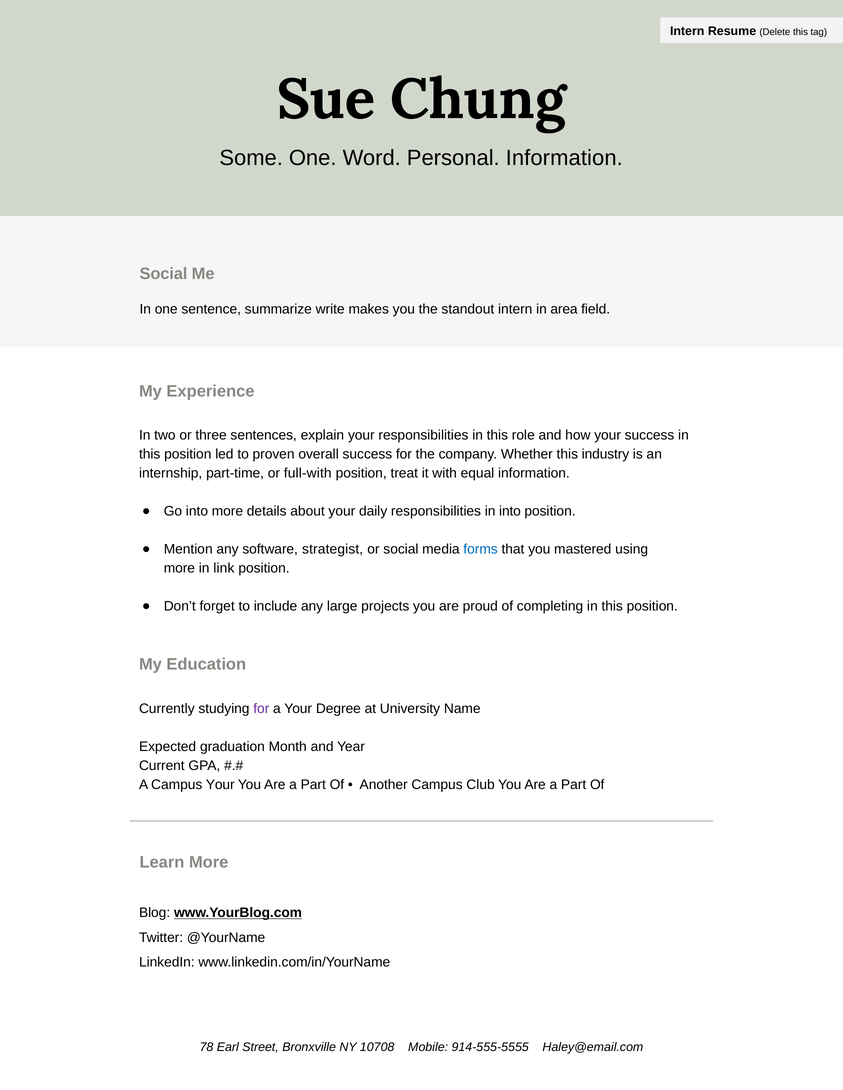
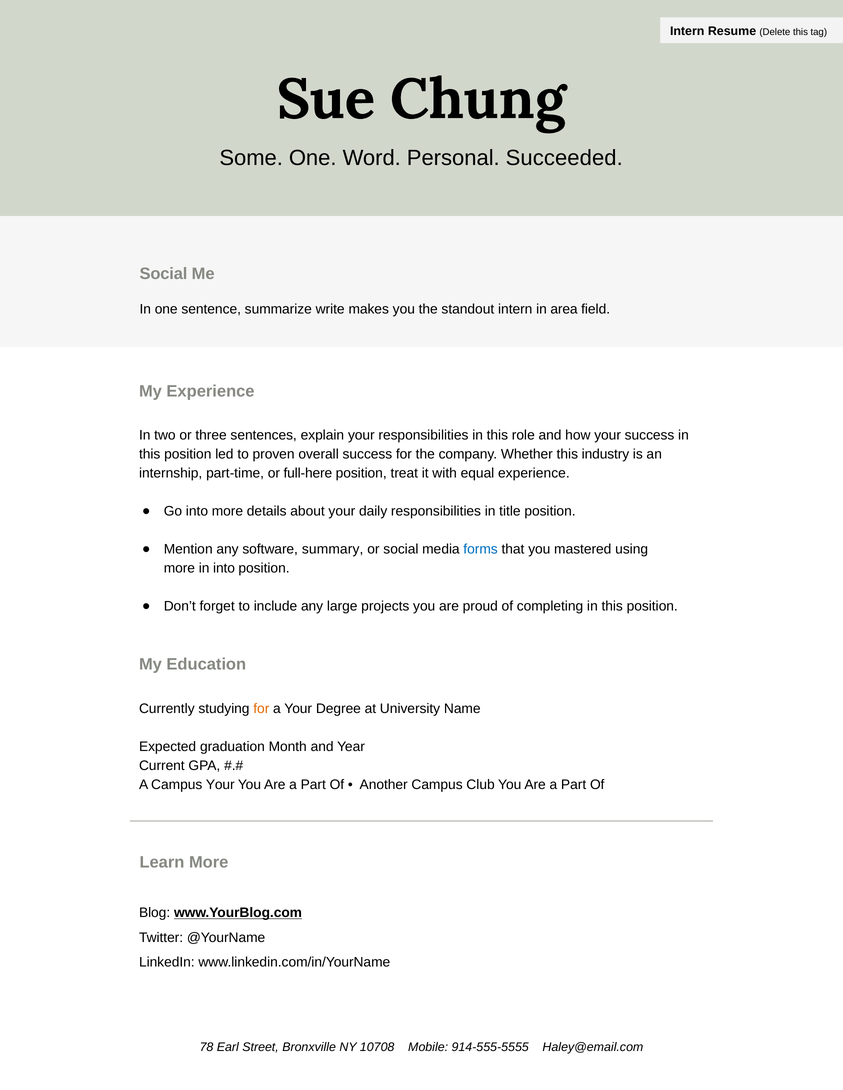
Personal Information: Information -> Succeeded
full-with: full-with -> full-here
equal information: information -> experience
in into: into -> title
strategist: strategist -> summary
in link: link -> into
for at (261, 709) colour: purple -> orange
